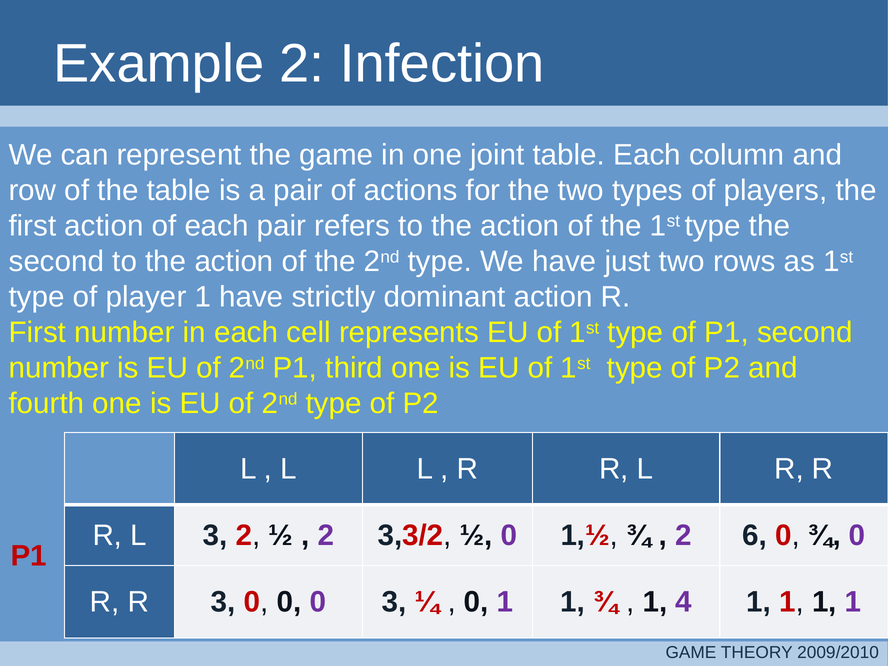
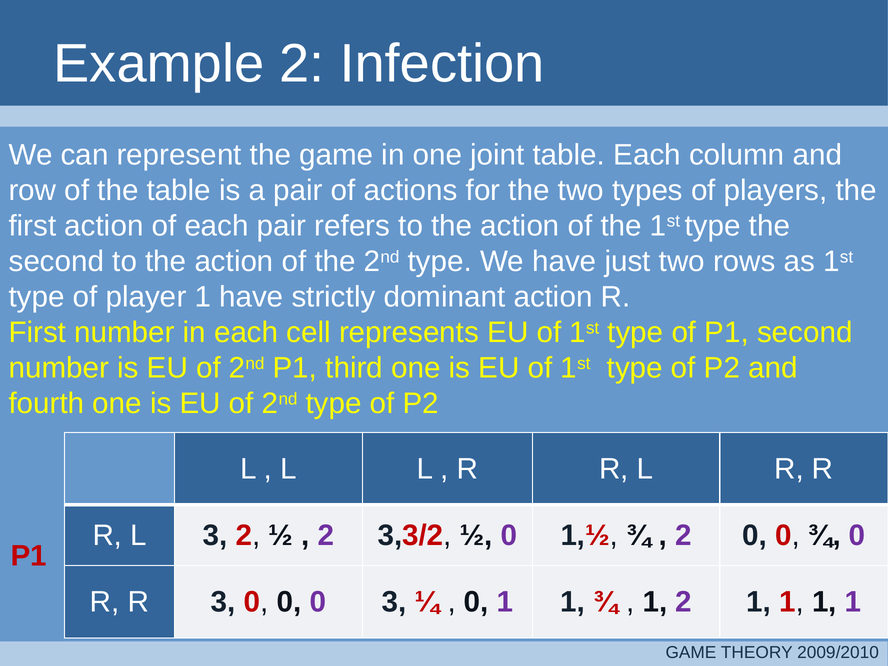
2 6: 6 -> 0
1 4: 4 -> 2
